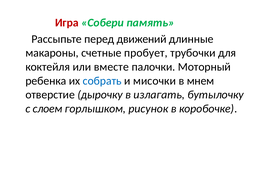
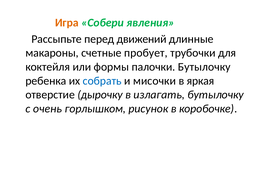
Игра colour: red -> orange
память: память -> явления
вместе: вместе -> формы
палочки Моторный: Моторный -> Бутылочку
мнем: мнем -> яркая
слоем: слоем -> очень
